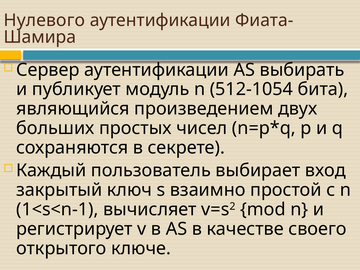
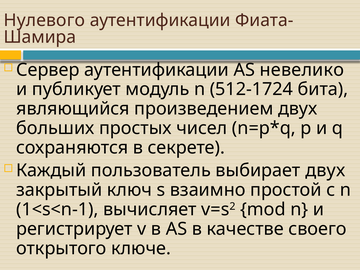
выбирать: выбирать -> невелико
512-1054: 512-1054 -> 512-1724
выбирает вход: вход -> двух
